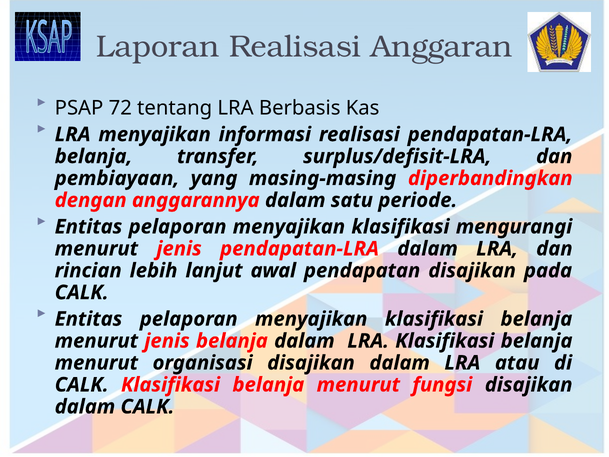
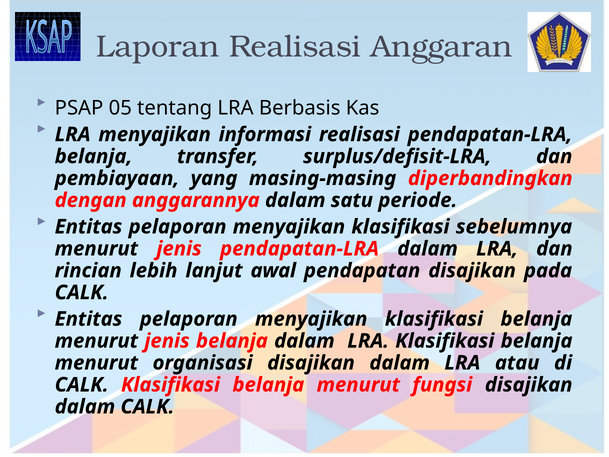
72: 72 -> 05
mengurangi: mengurangi -> sebelumnya
